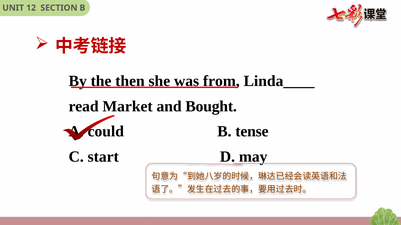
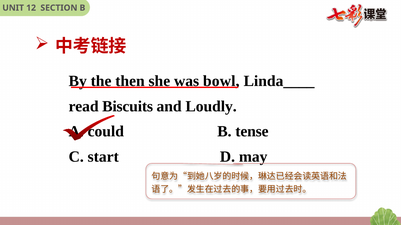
from: from -> bowl
Market: Market -> Biscuits
Bought: Bought -> Loudly
